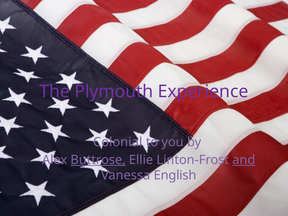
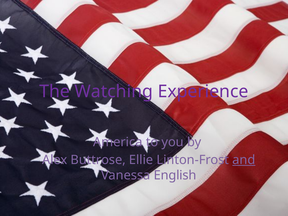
Plymouth: Plymouth -> Watching
Colonial: Colonial -> America
Buttrose underline: present -> none
